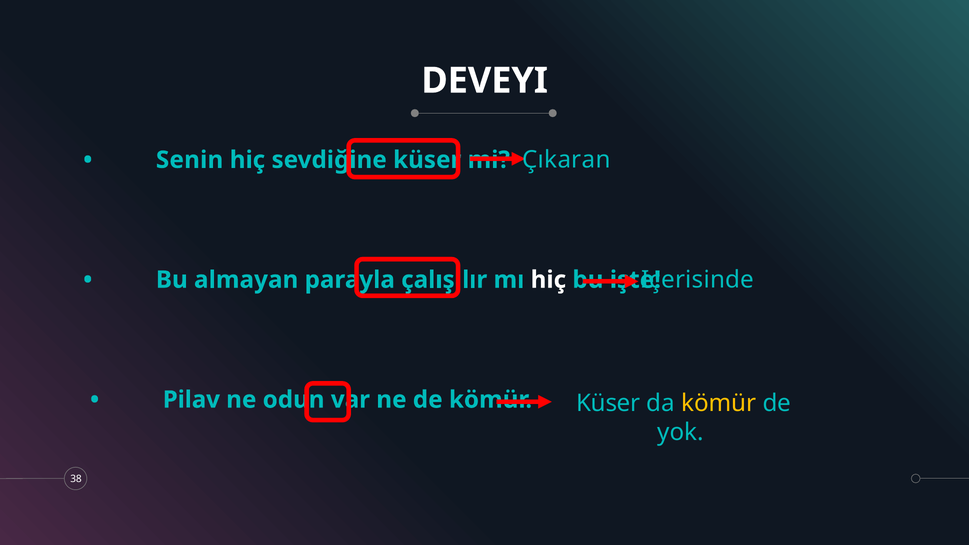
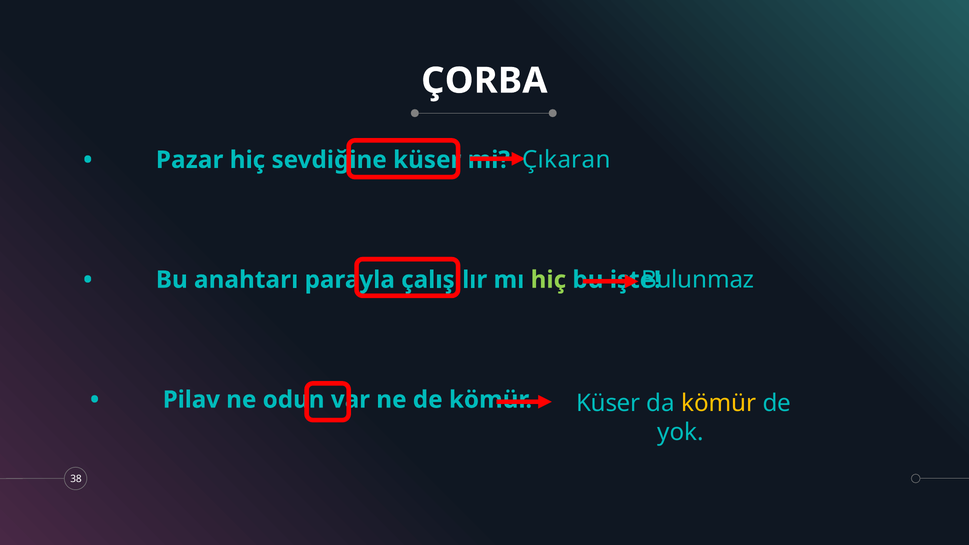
DEVEYI: DEVEYI -> ÇORBA
Senin: Senin -> Pazar
Içerisinde: Içerisinde -> Bulunmaz
almayan: almayan -> anahtarı
hiç at (548, 280) colour: white -> light green
